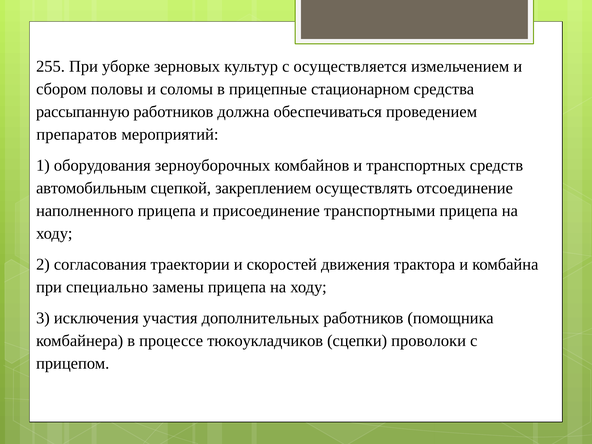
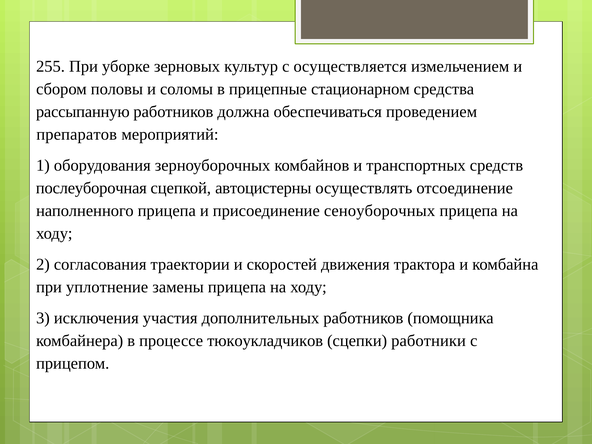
автомобильным: автомобильным -> послеуборочная
закреплением: закреплением -> автоцистерны
транспортными: транспортными -> сеноуборочных
специально: специально -> уплотнение
проволоки: проволоки -> работники
